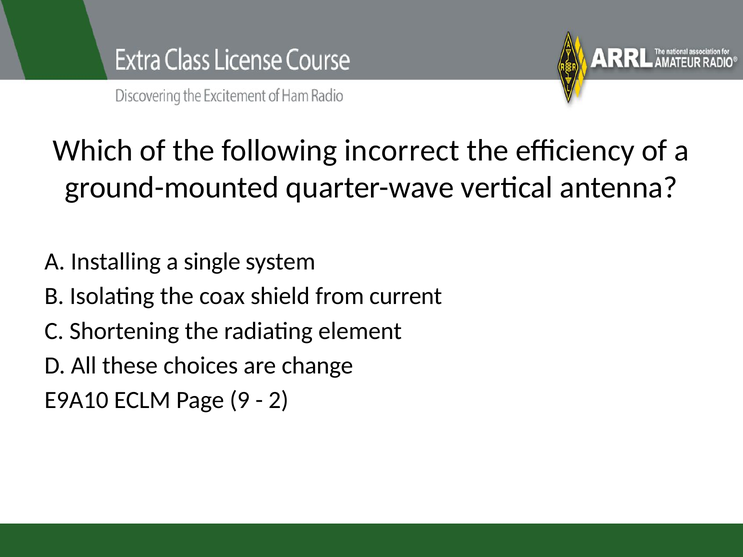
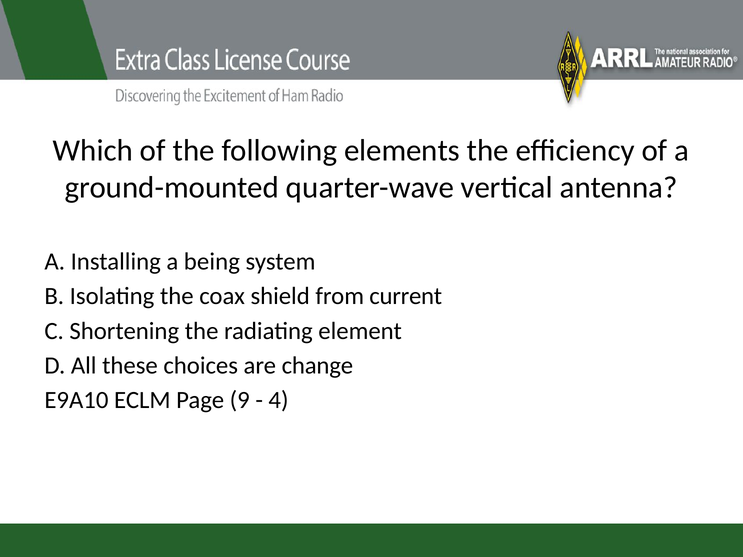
incorrect: incorrect -> elements
single: single -> being
2: 2 -> 4
